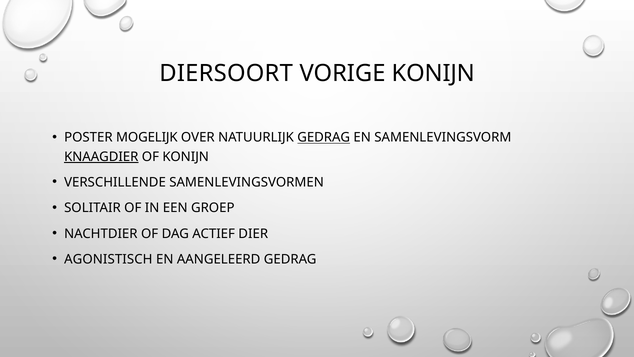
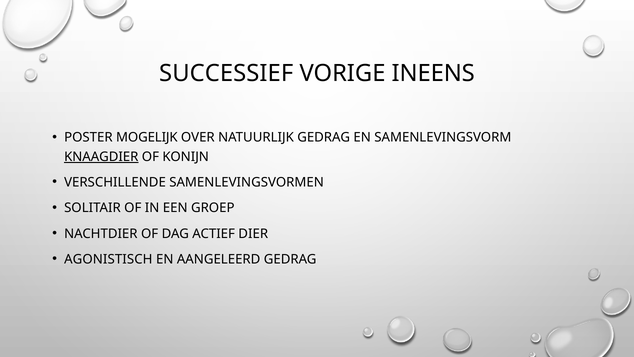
DIERSOORT: DIERSOORT -> SUCCESSIEF
VORIGE KONIJN: KONIJN -> INEENS
GEDRAG at (324, 137) underline: present -> none
